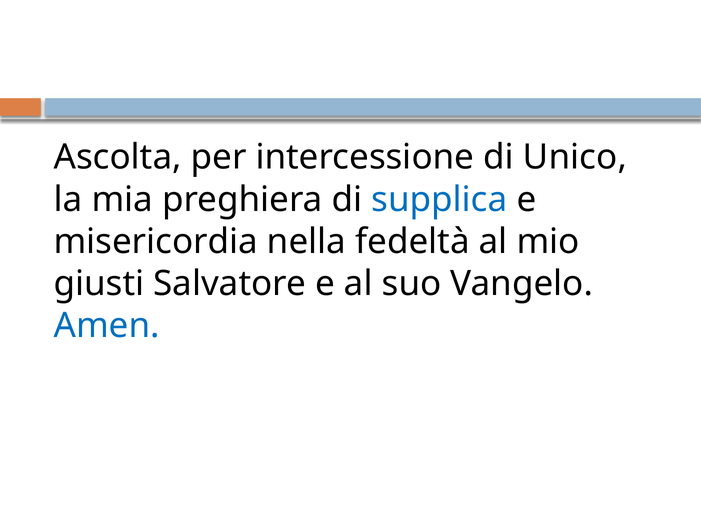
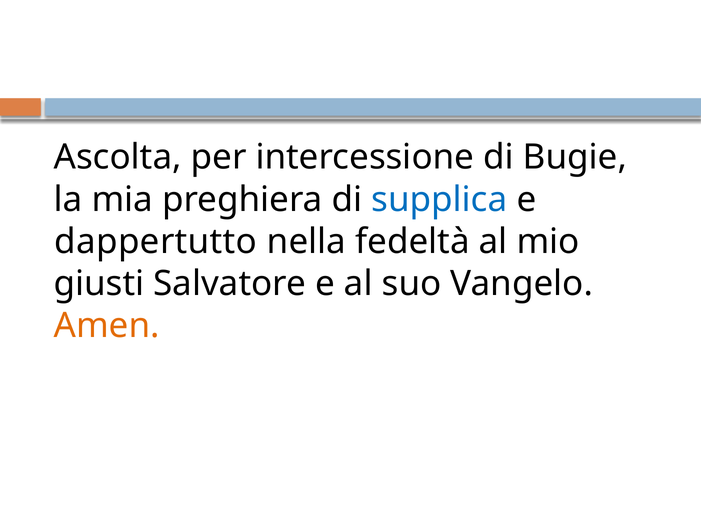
Unico: Unico -> Bugie
misericordia: misericordia -> dappertutto
Amen colour: blue -> orange
